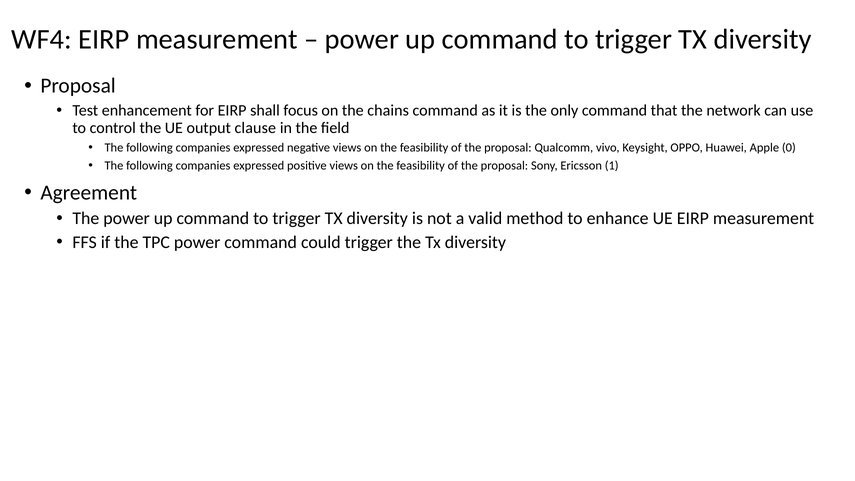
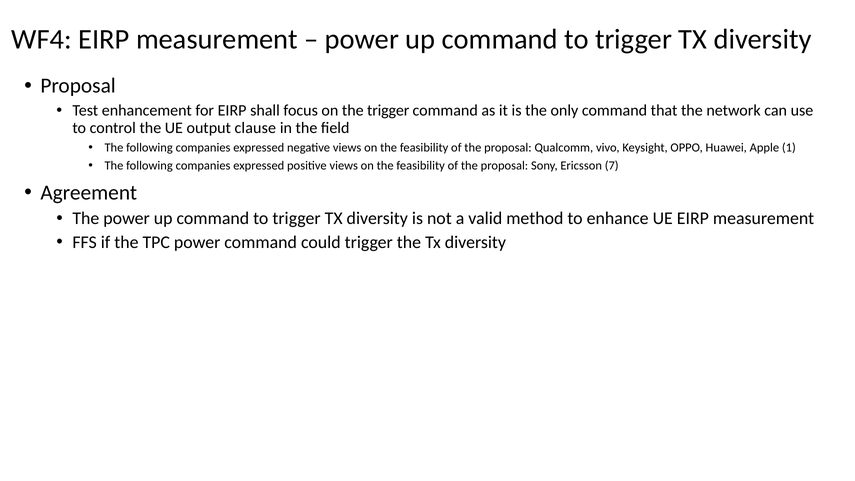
the chains: chains -> trigger
0: 0 -> 1
1: 1 -> 7
